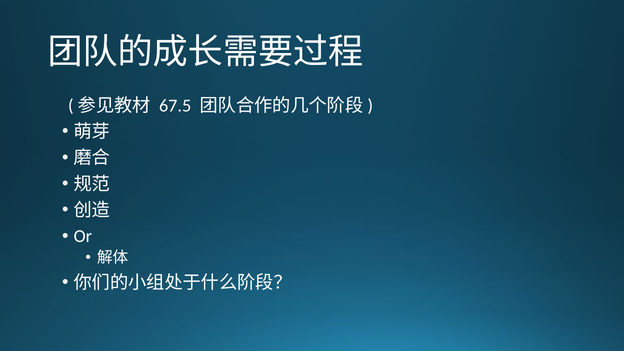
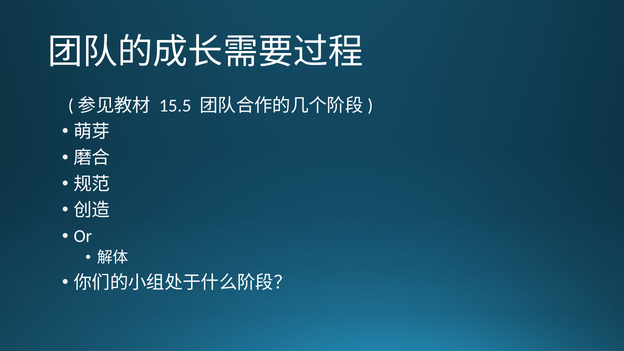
67.5: 67.5 -> 15.5
